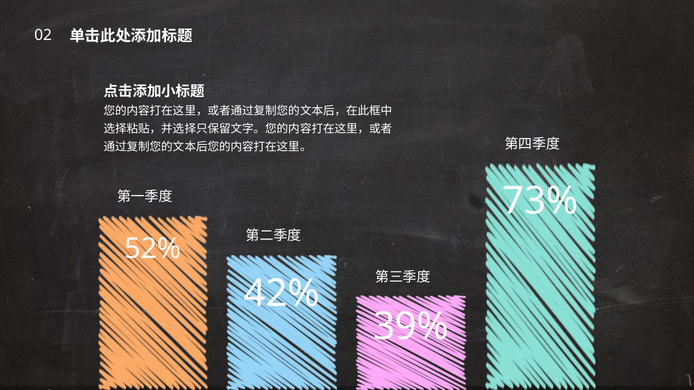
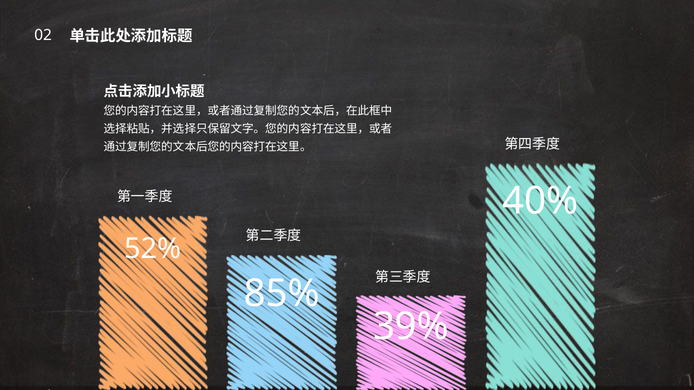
73%: 73% -> 40%
42%: 42% -> 85%
